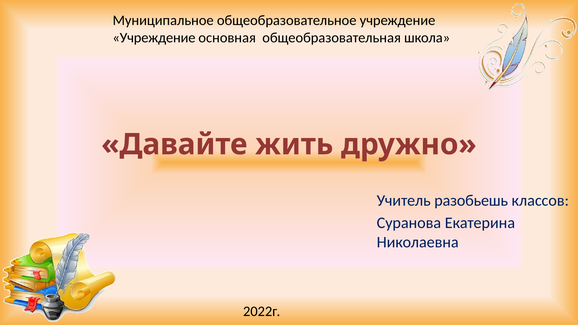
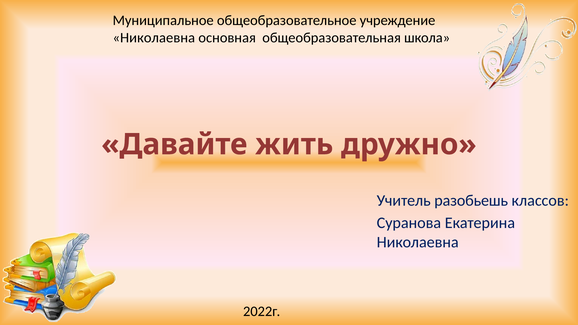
Учреждение at (154, 38): Учреждение -> Николаевна
